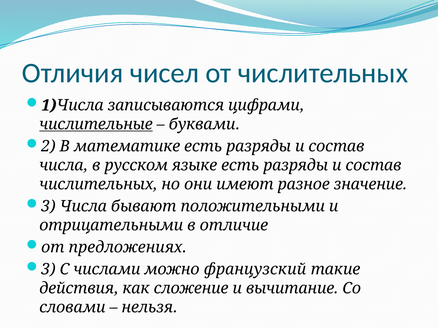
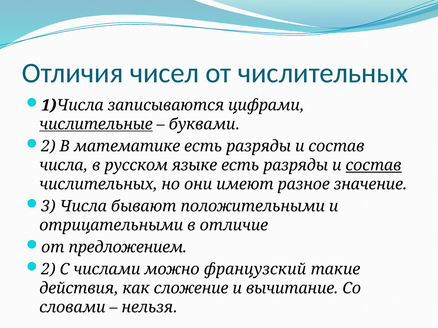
состав at (374, 166) underline: none -> present
предложениях: предложениях -> предложением
3 at (48, 270): 3 -> 2
